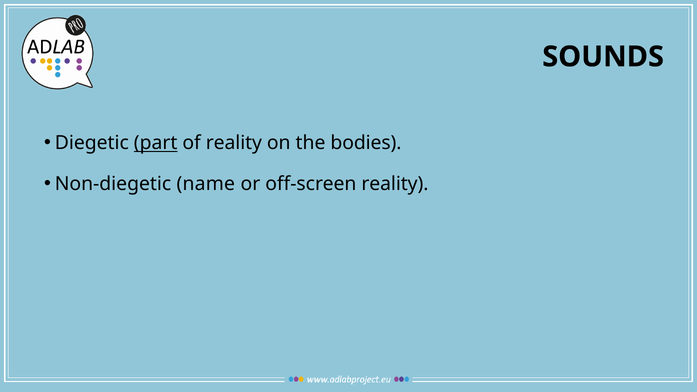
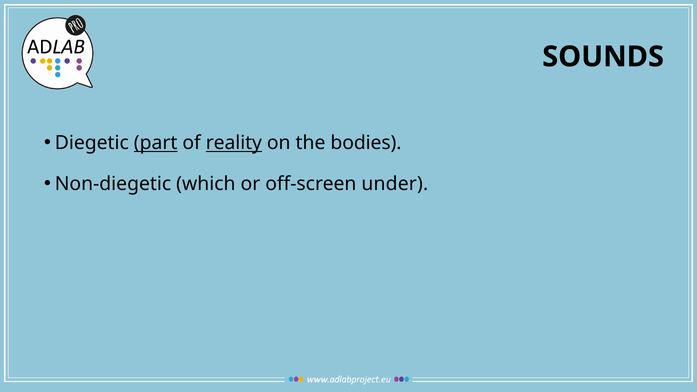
reality at (234, 143) underline: none -> present
name: name -> which
off-screen reality: reality -> under
